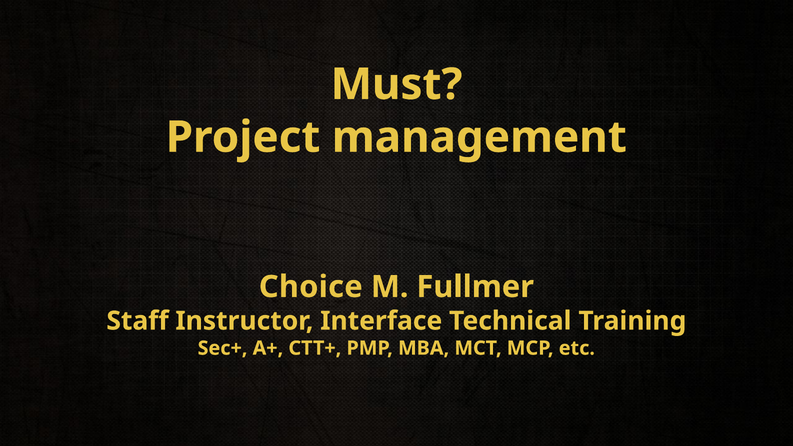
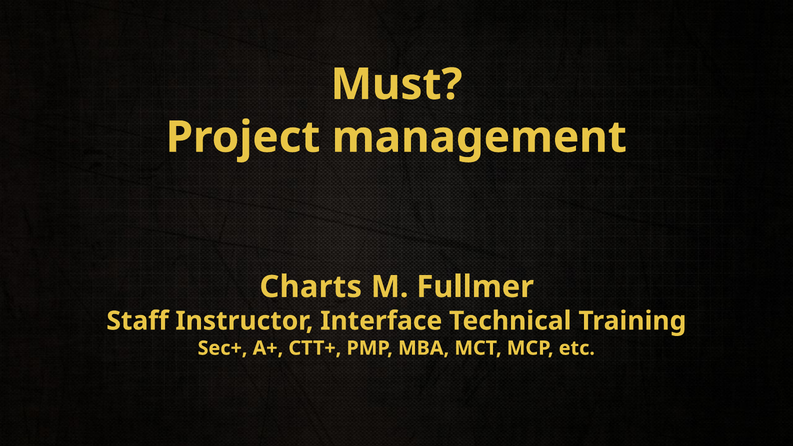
Choice: Choice -> Charts
